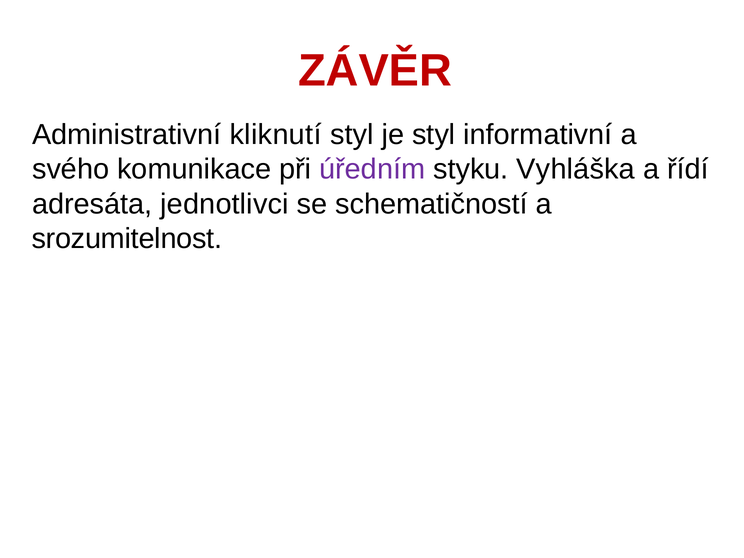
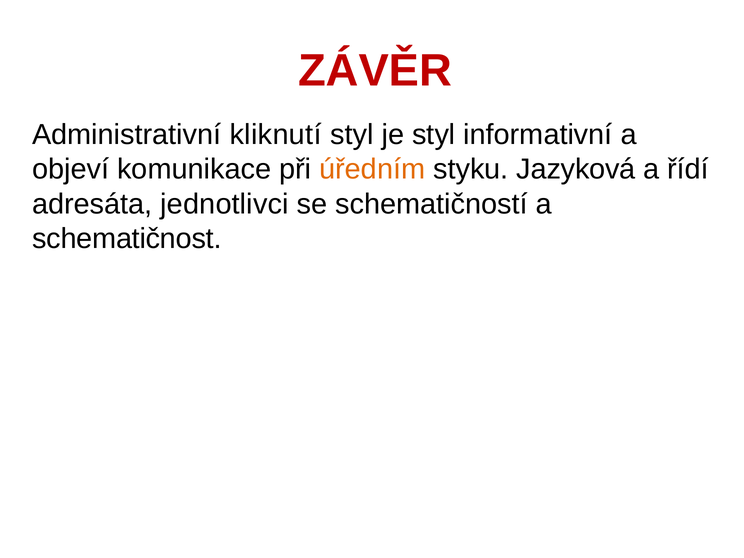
svého: svého -> objeví
úředním colour: purple -> orange
Vyhláška: Vyhláška -> Jazyková
srozumitelnost: srozumitelnost -> schematičnost
